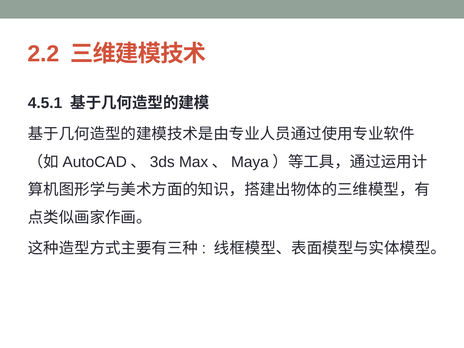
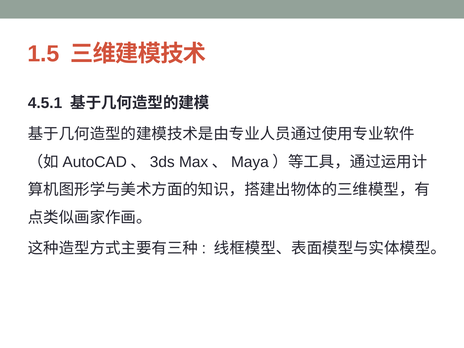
2.2: 2.2 -> 1.5
